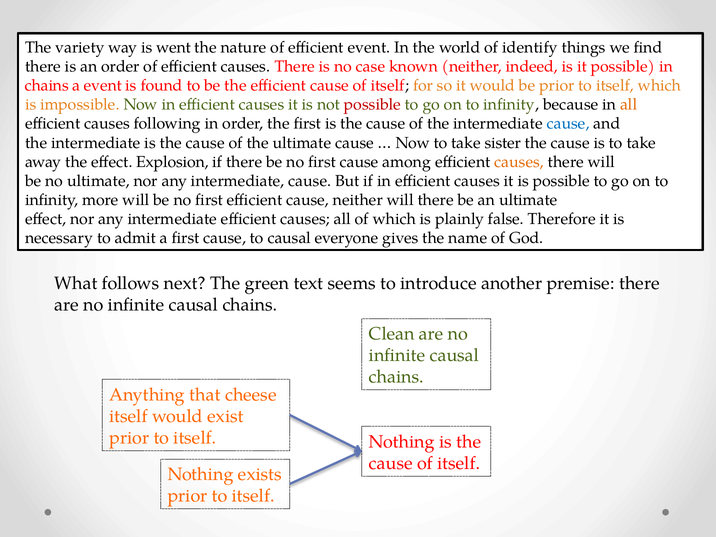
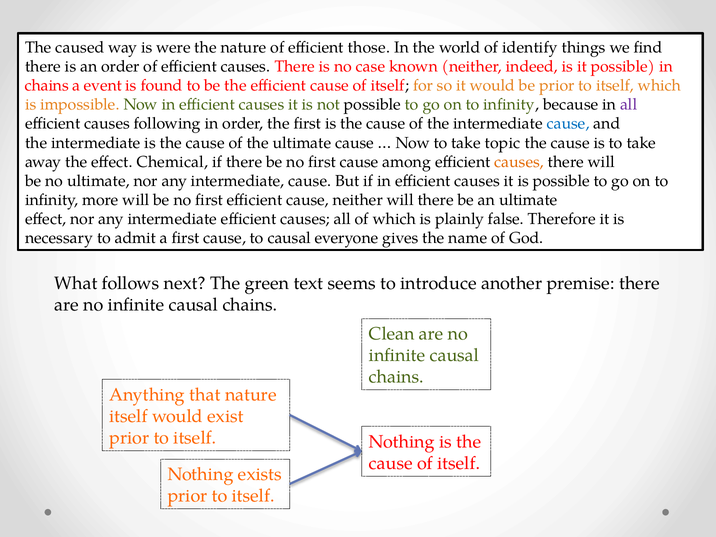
variety: variety -> caused
went: went -> were
efficient event: event -> those
possible at (372, 105) colour: red -> black
all at (629, 105) colour: orange -> purple
sister: sister -> topic
Explosion: Explosion -> Chemical
that cheese: cheese -> nature
